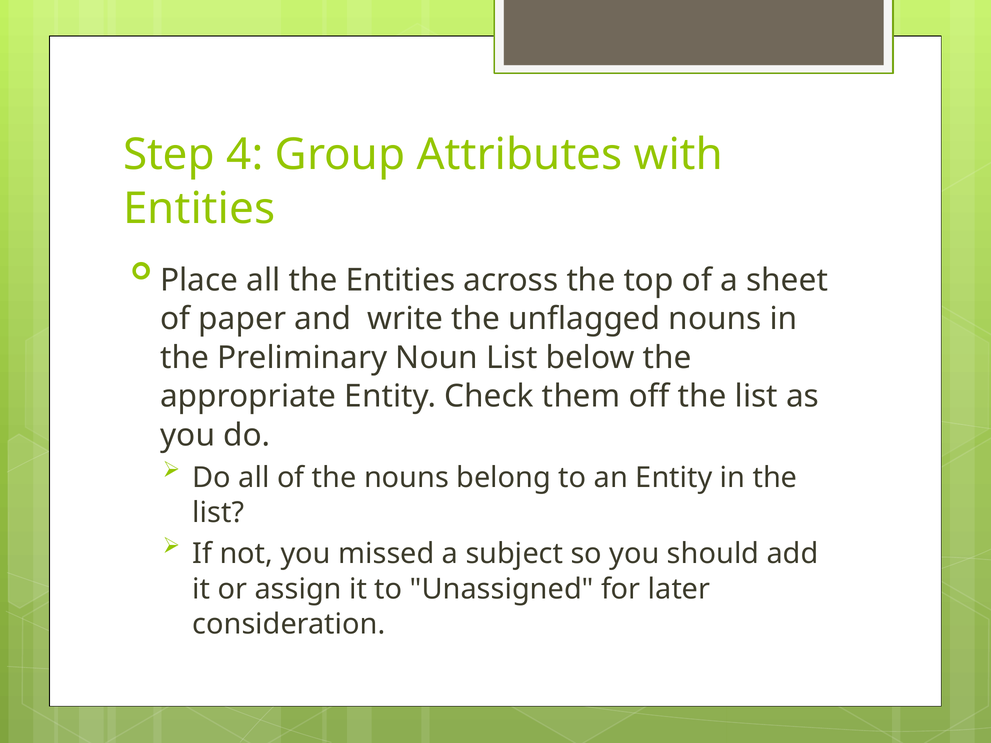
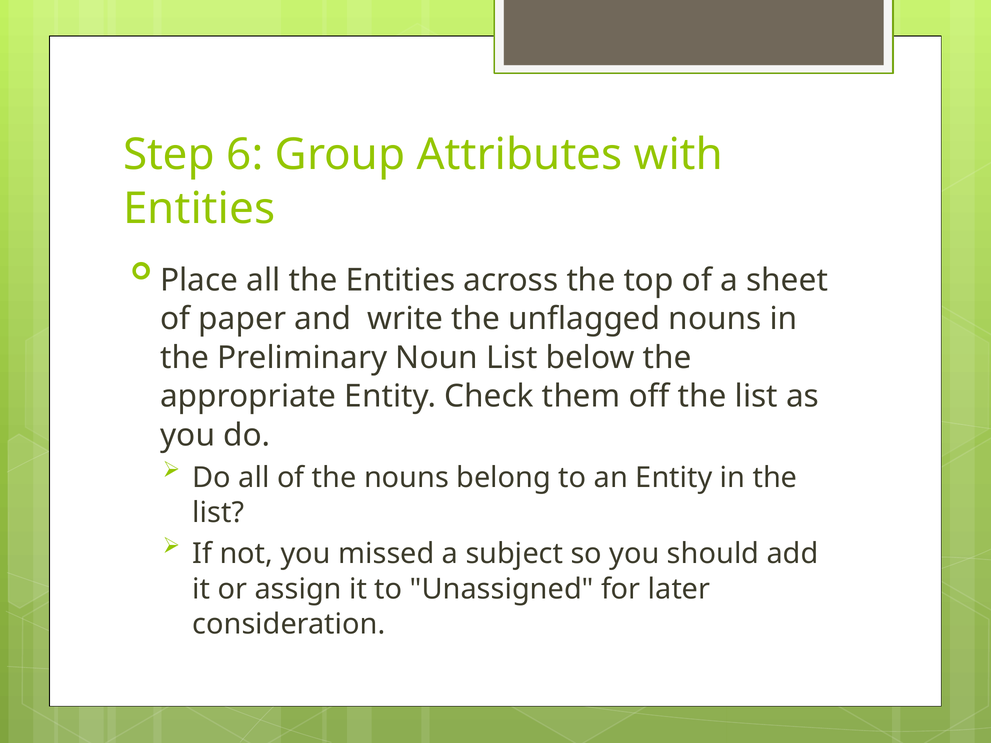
4: 4 -> 6
